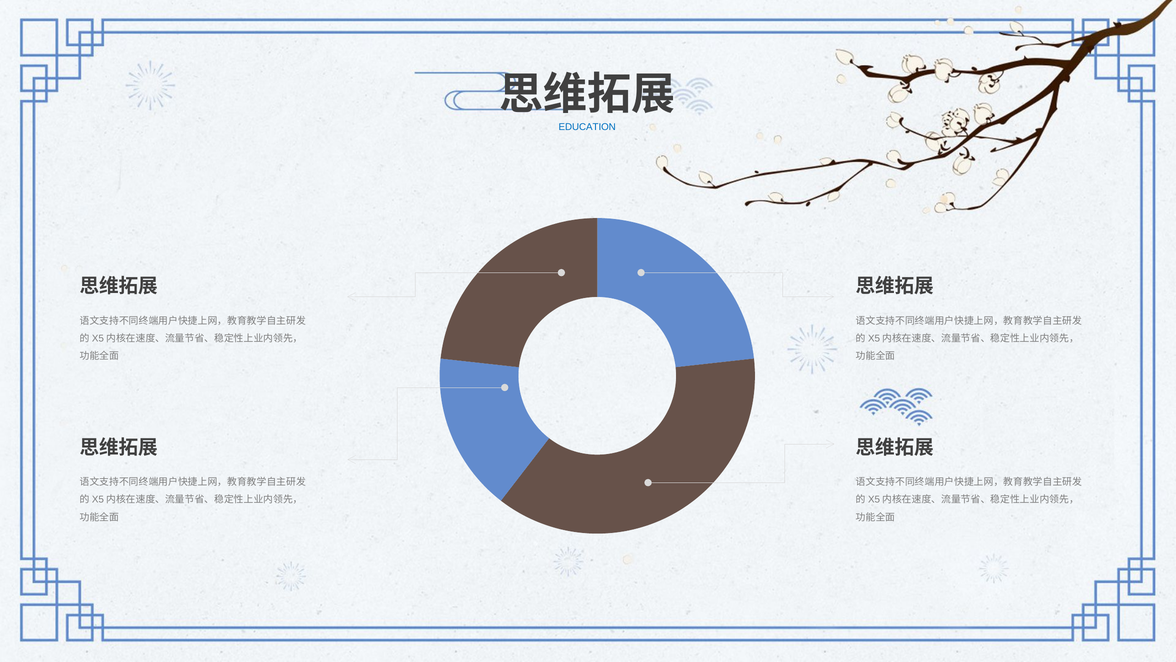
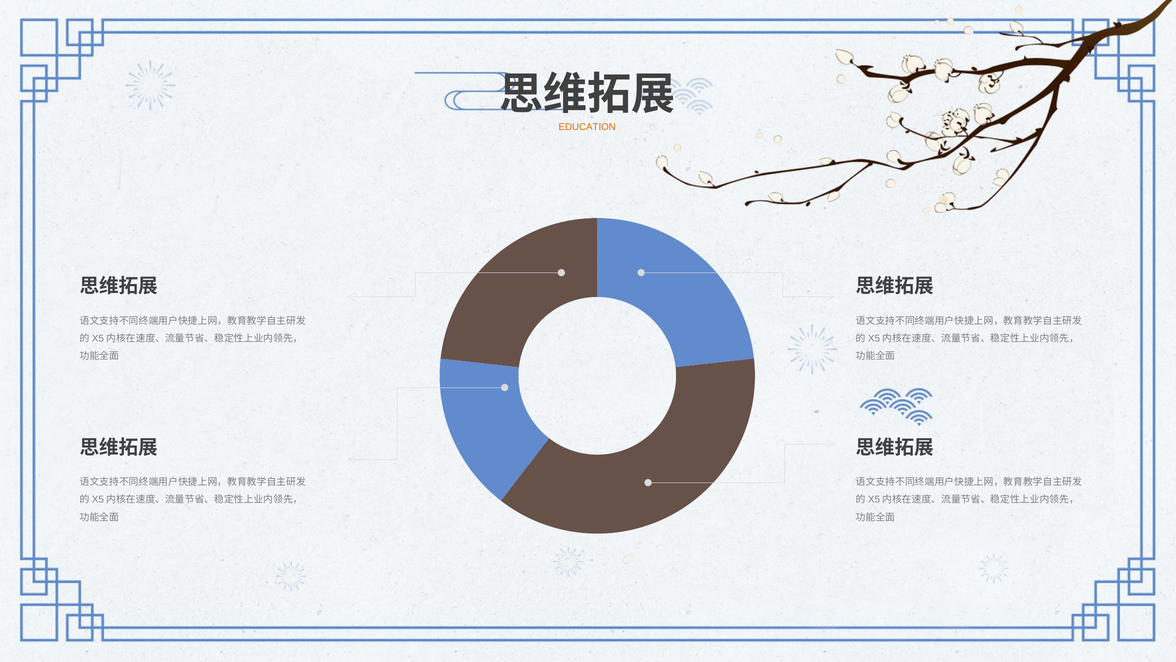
EDUCATION colour: blue -> orange
